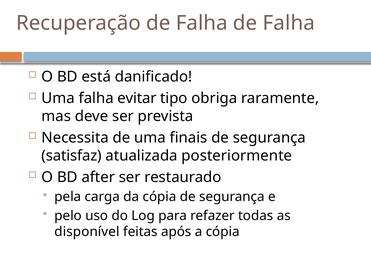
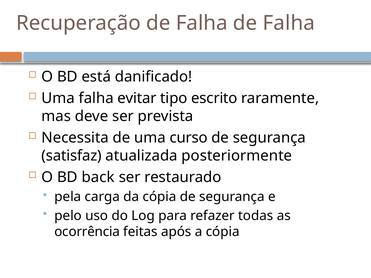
obriga: obriga -> escrito
finais: finais -> curso
after: after -> back
disponível: disponível -> ocorrência
